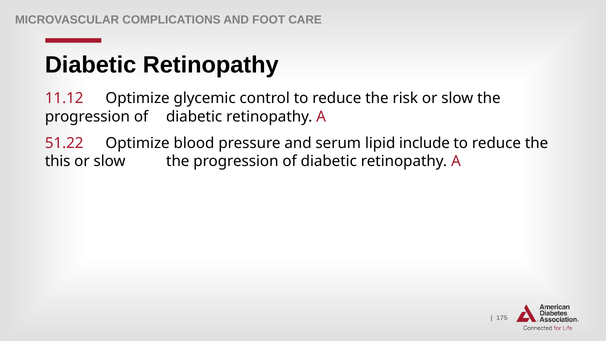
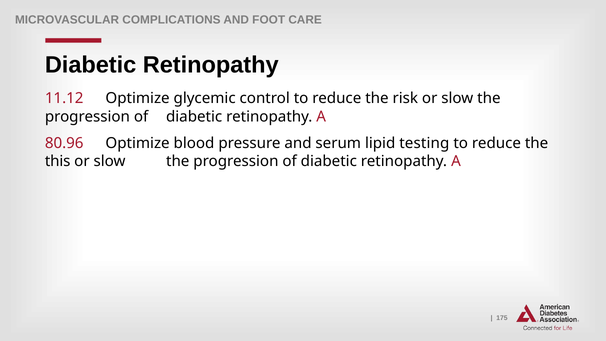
51.22: 51.22 -> 80.96
include: include -> testing
